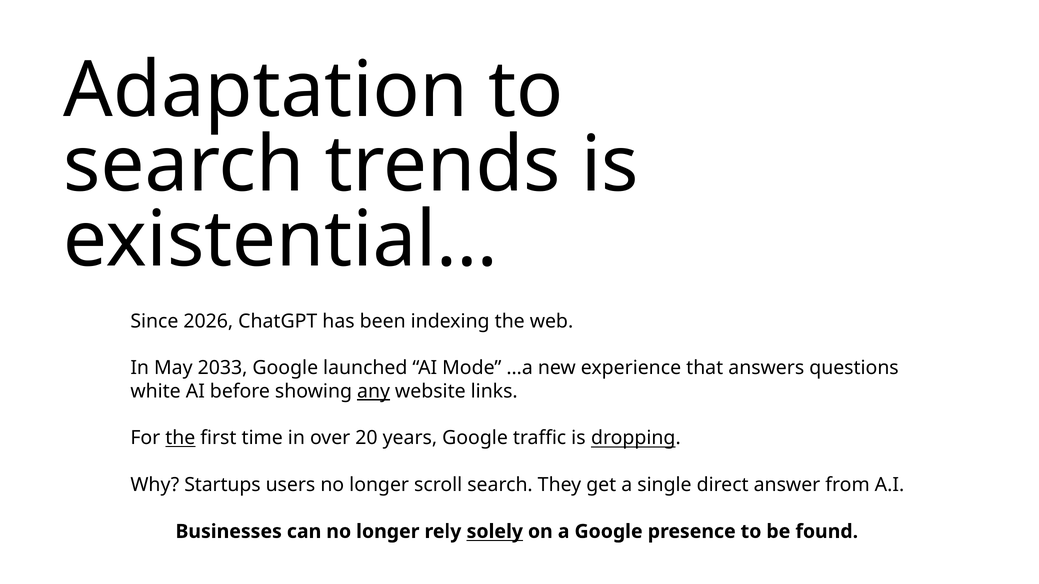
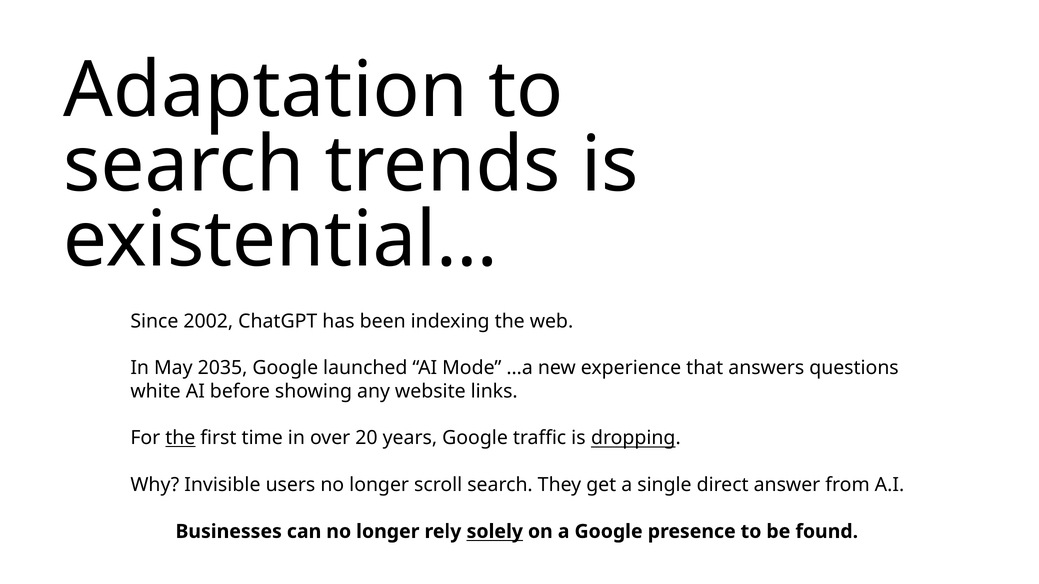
2026: 2026 -> 2002
2033: 2033 -> 2035
any underline: present -> none
Startups: Startups -> Invisible
